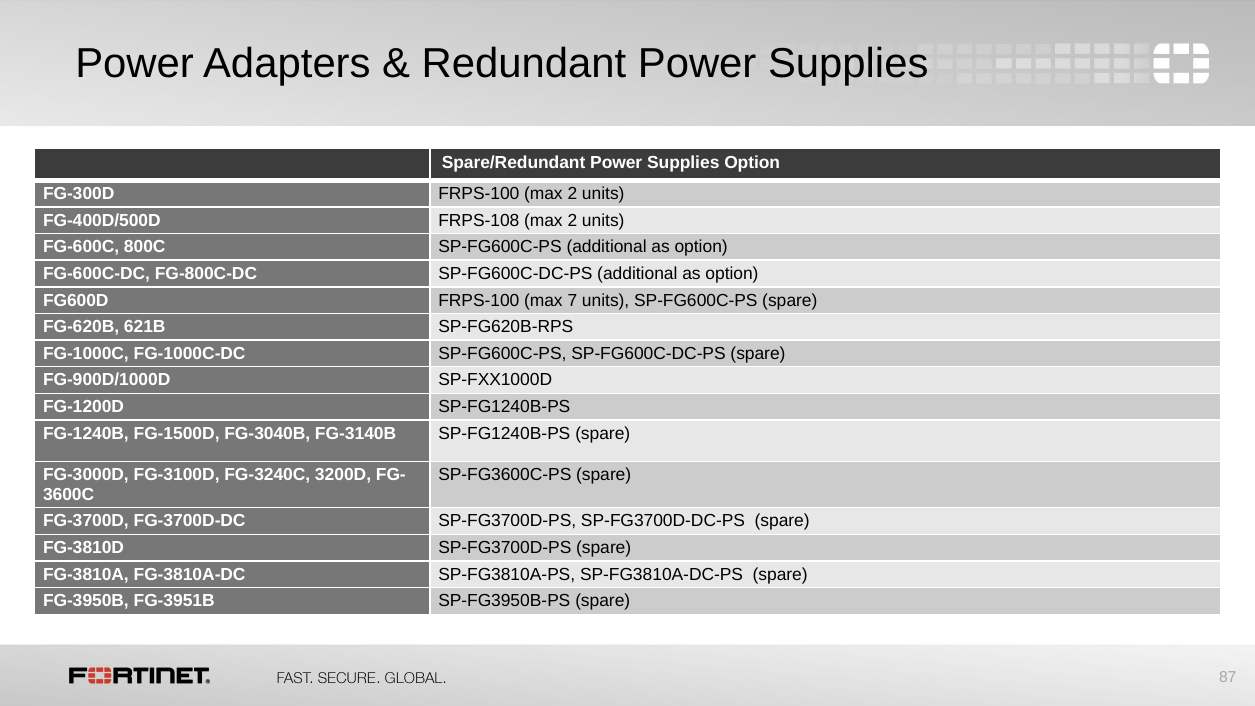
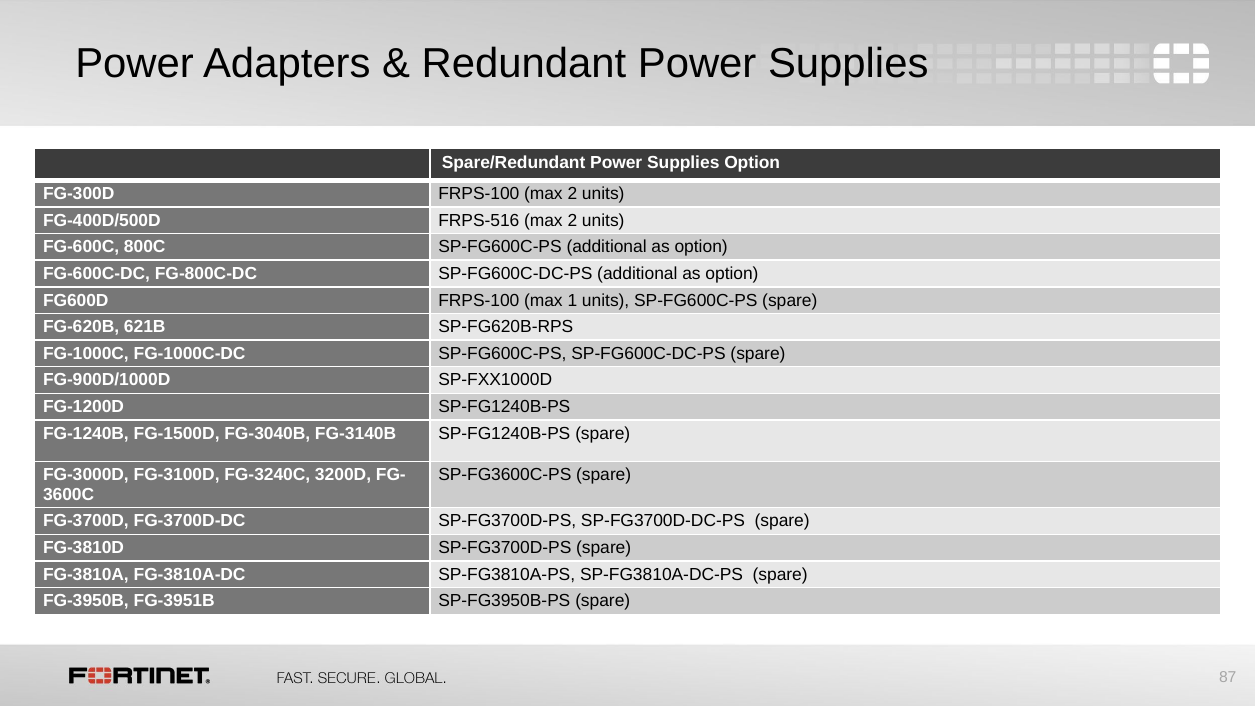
FRPS-108: FRPS-108 -> FRPS-516
7: 7 -> 1
